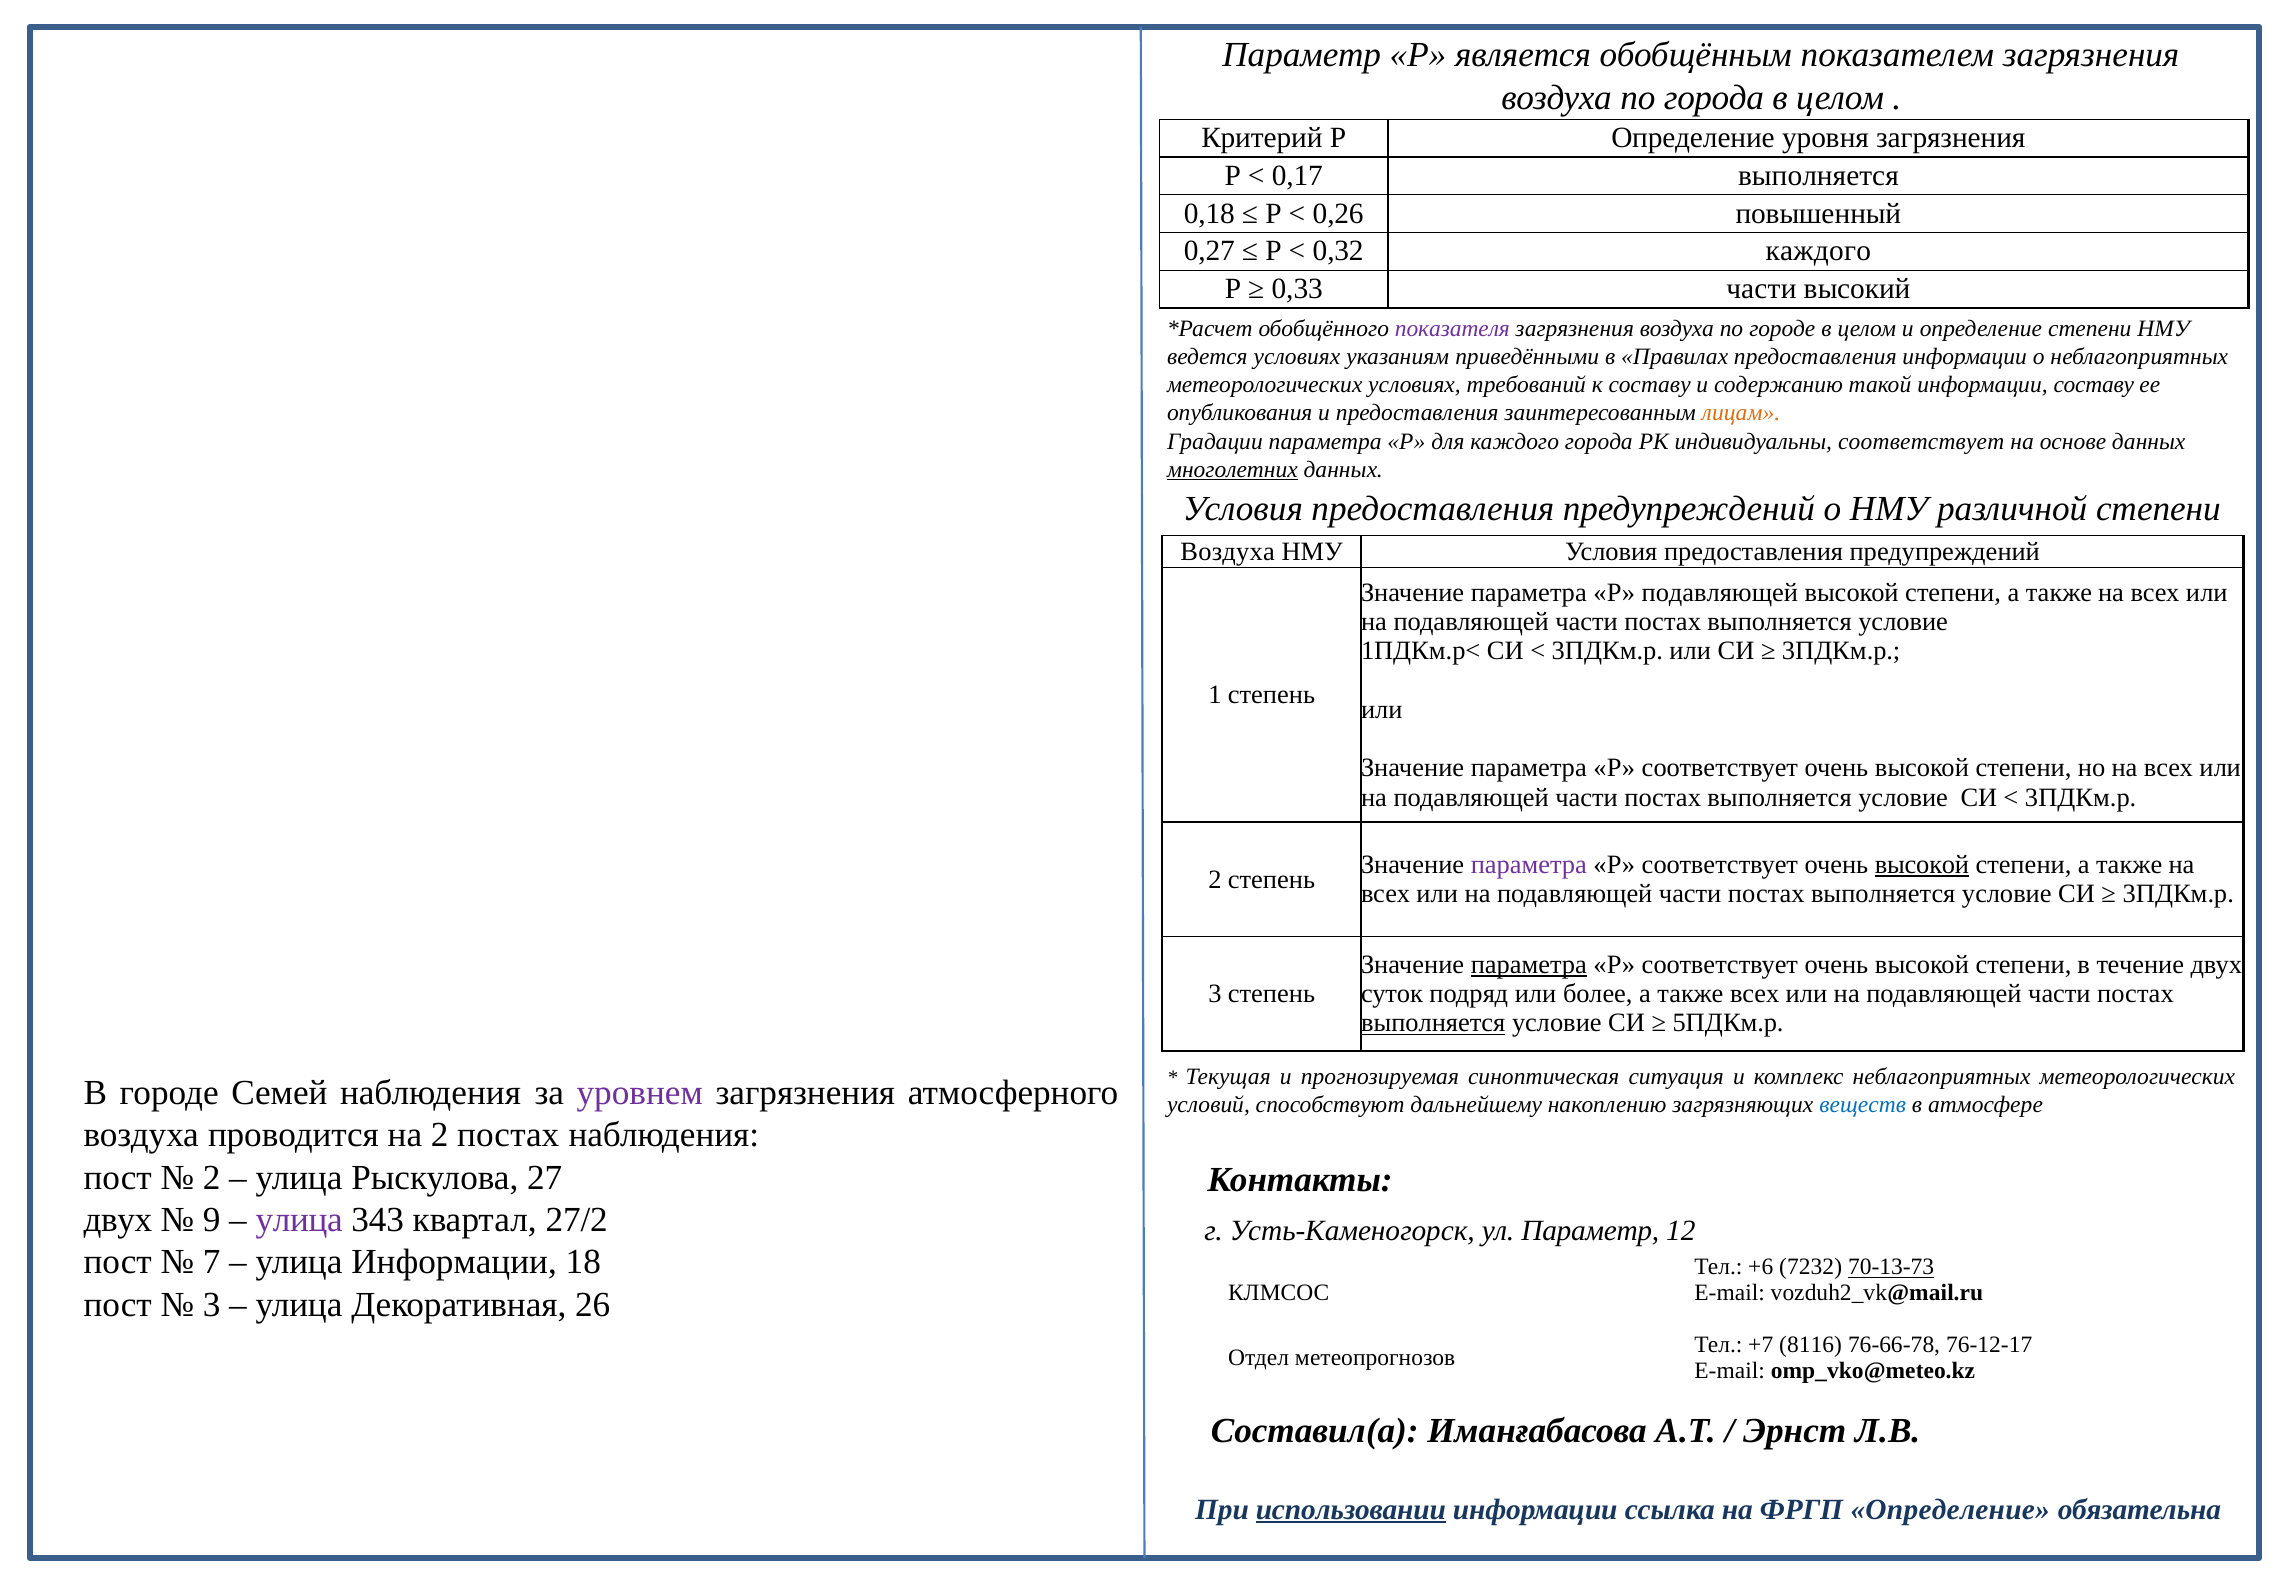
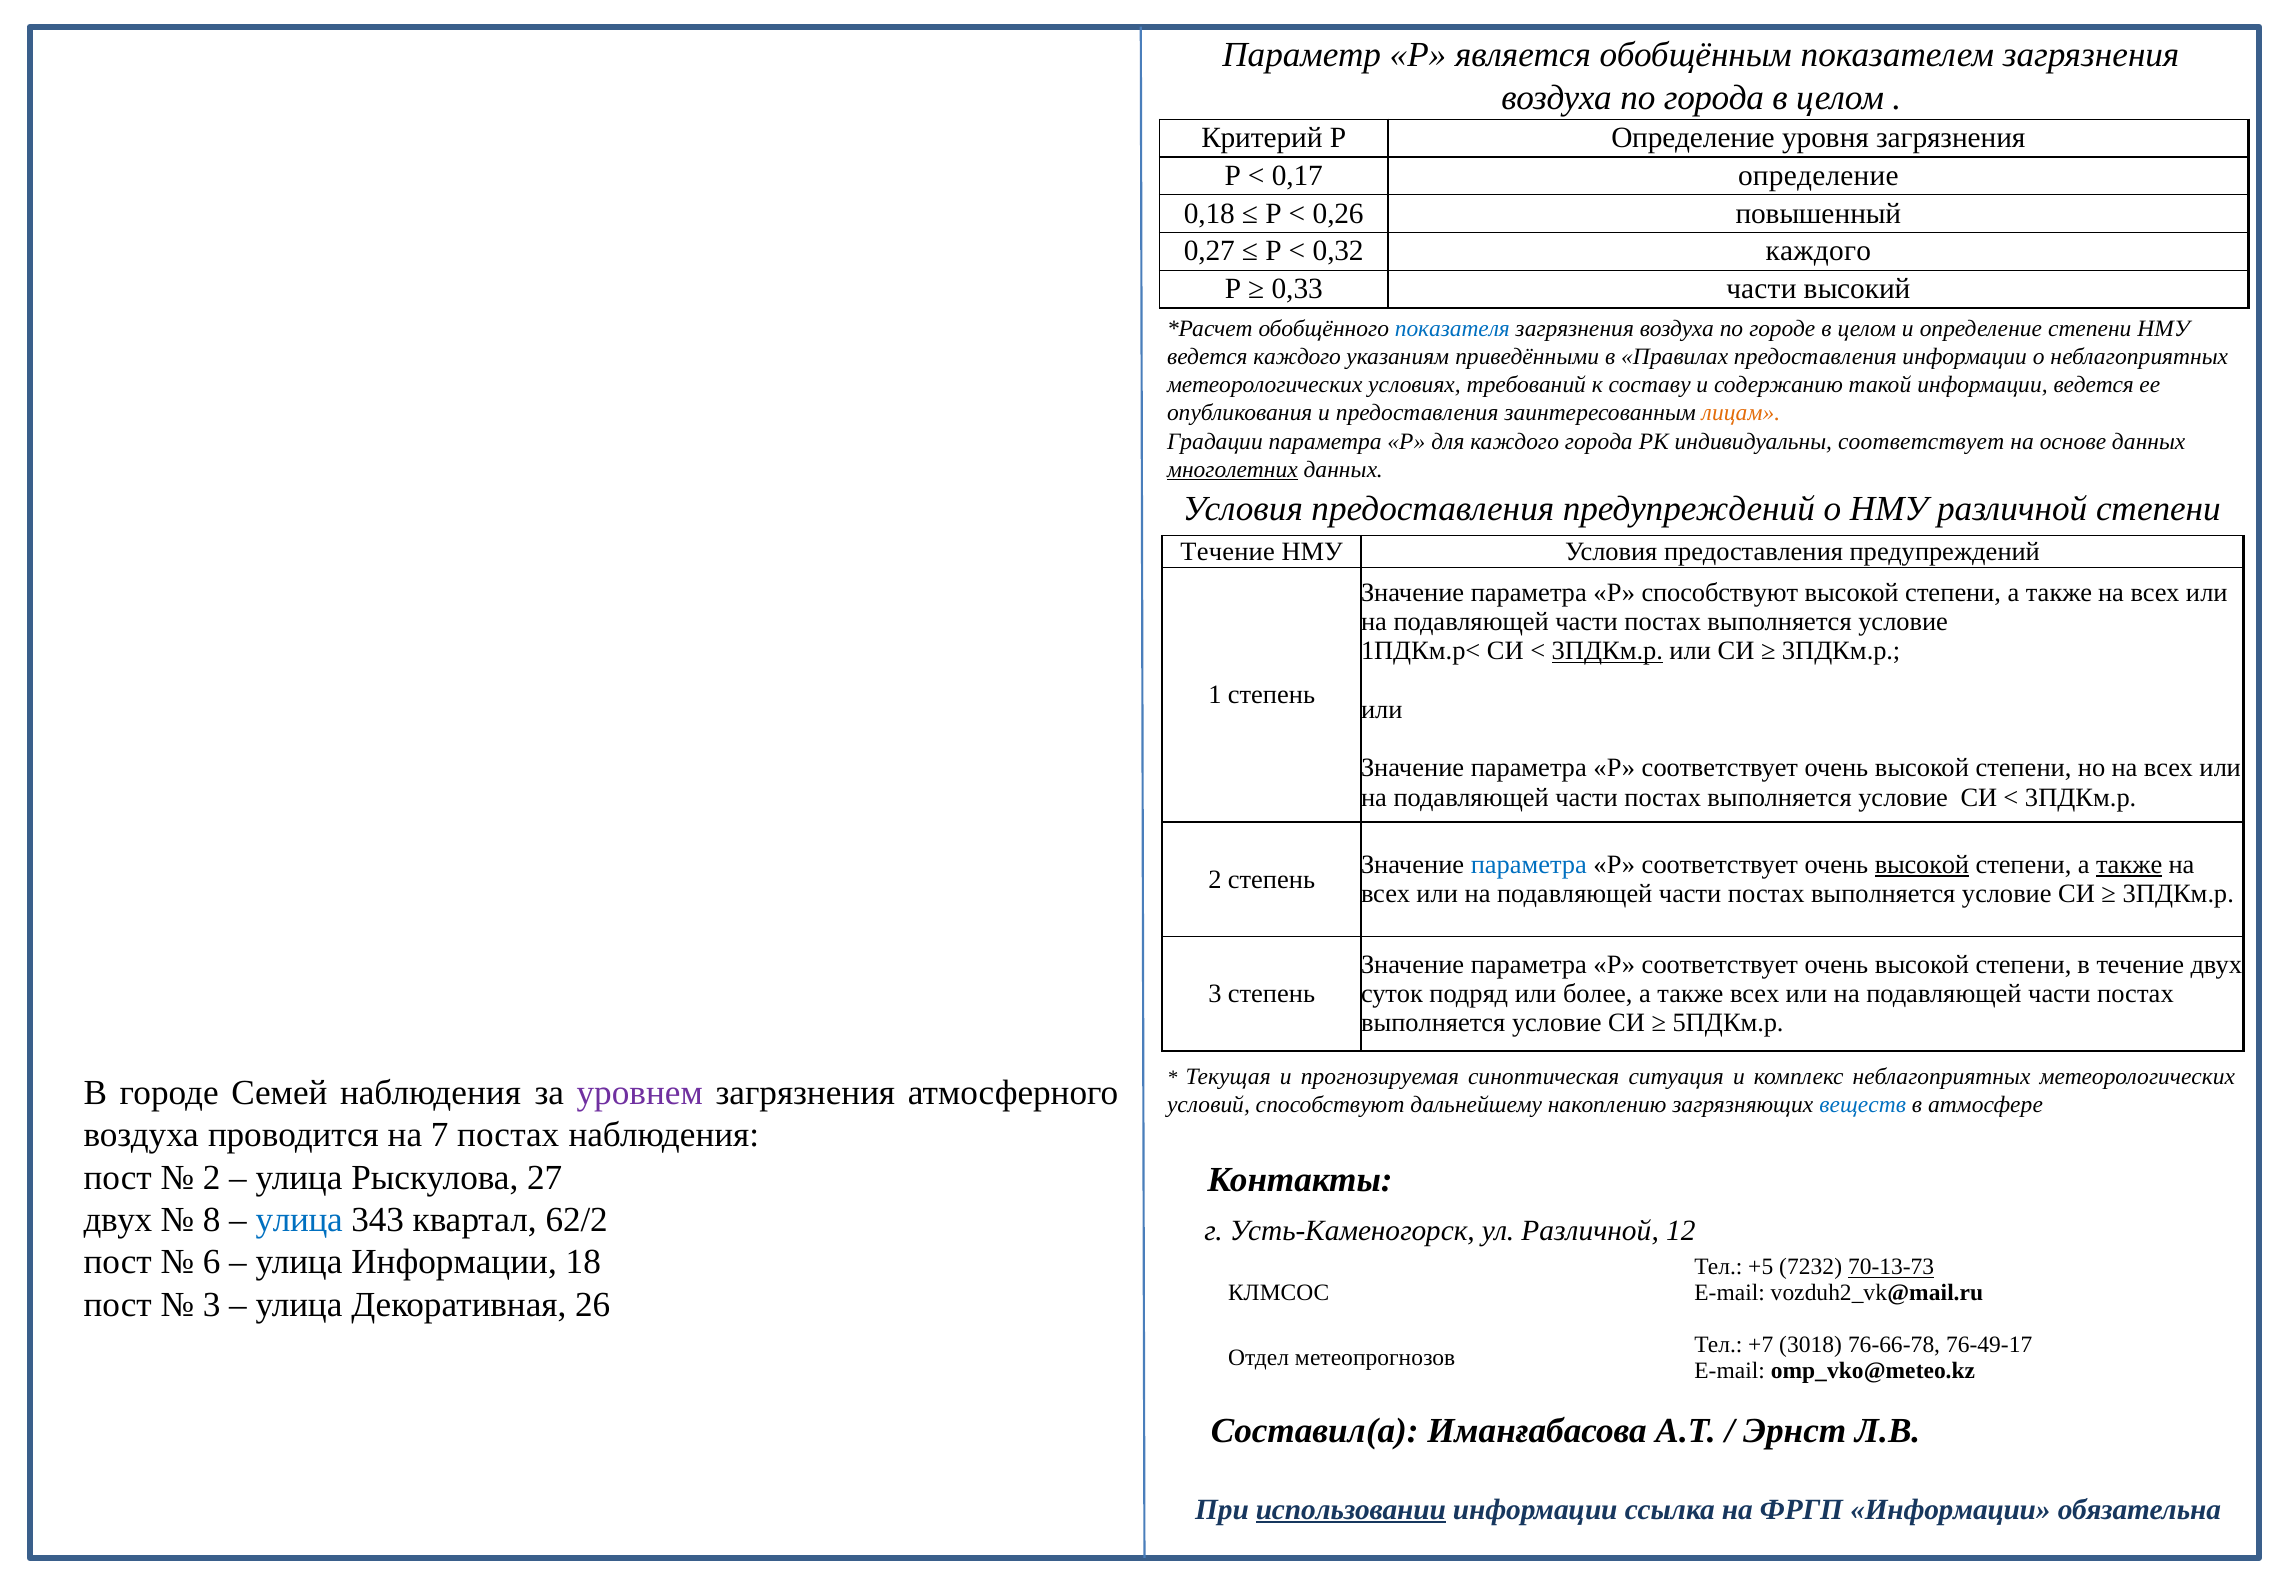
0,17 выполняется: выполняется -> определение
показателя colour: purple -> blue
ведется условиях: условиях -> каждого
информации составу: составу -> ведется
Воздуха at (1228, 552): Воздуха -> Течение
Р подавляющей: подавляющей -> способствуют
3ПДКм.р at (1607, 651) underline: none -> present
параметра at (1529, 865) colour: purple -> blue
также at (2129, 865) underline: none -> present
параметра at (1529, 964) underline: present -> none
выполняется at (1433, 1023) underline: present -> none
на 2: 2 -> 7
9: 9 -> 8
улица at (299, 1220) colour: purple -> blue
27/2: 27/2 -> 62/2
ул Параметр: Параметр -> Различной
7: 7 -> 6
+6: +6 -> +5
8116: 8116 -> 3018
76-12-17: 76-12-17 -> 76-49-17
ФРГП Определение: Определение -> Информации
